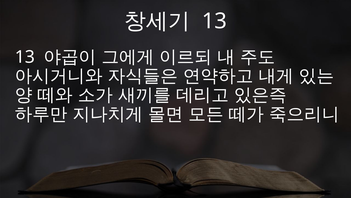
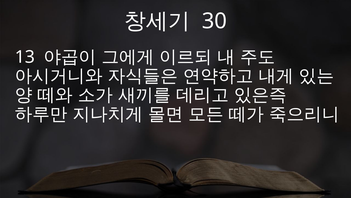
13 at (214, 21): 13 -> 30
